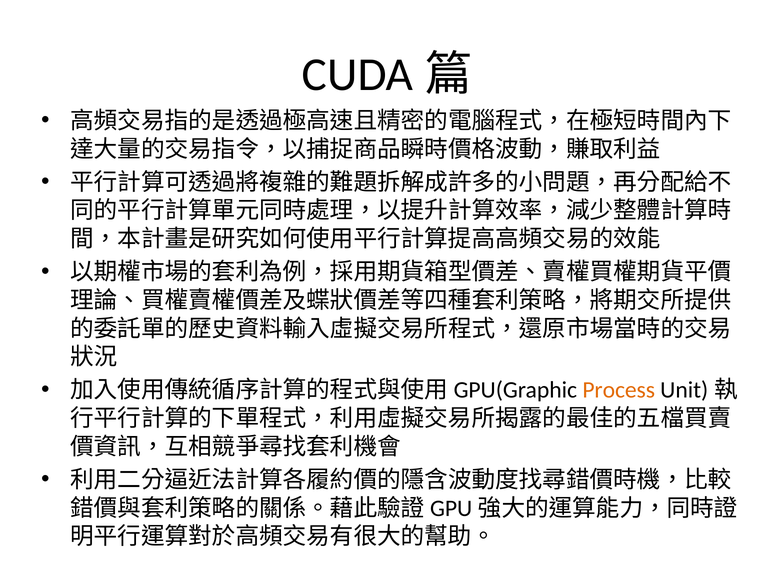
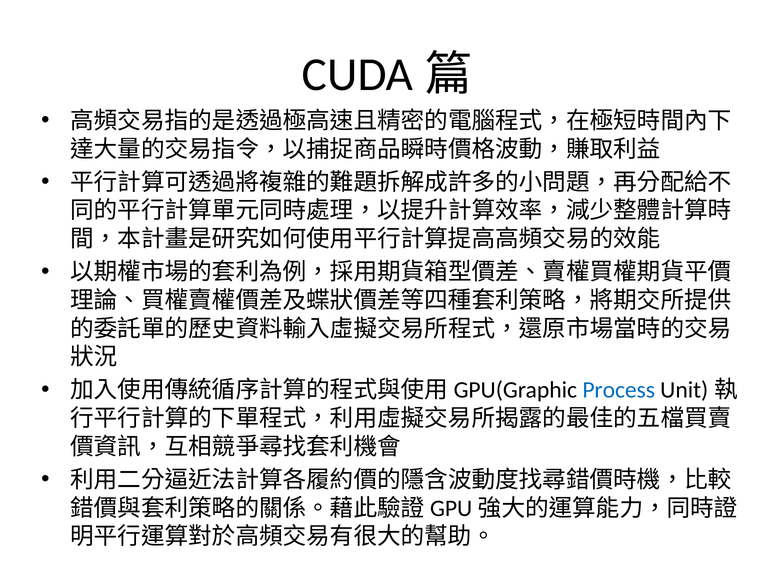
Process colour: orange -> blue
